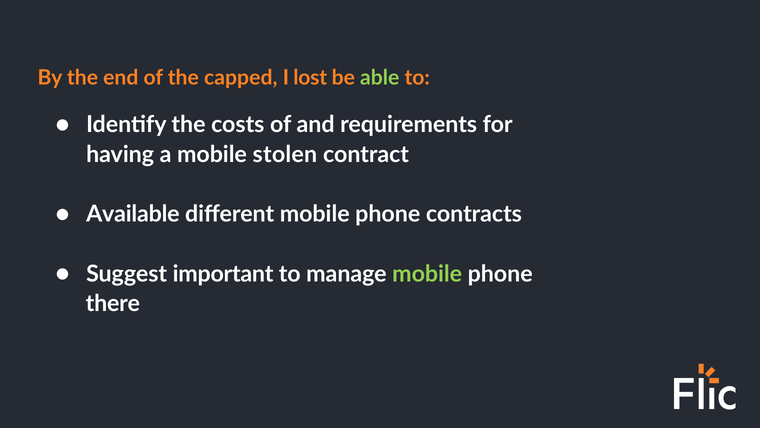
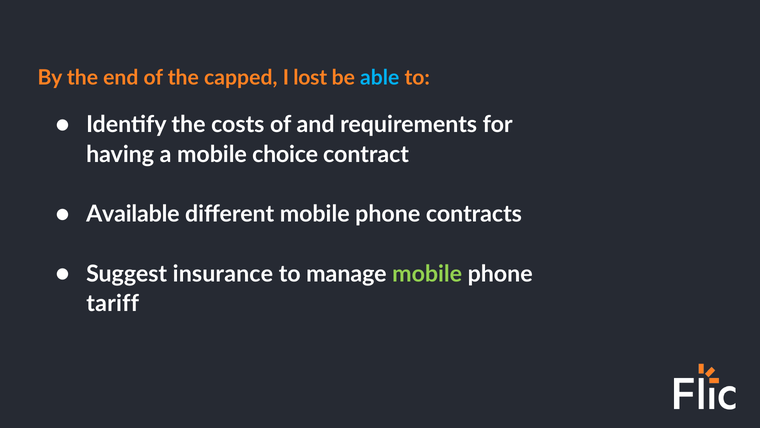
able colour: light green -> light blue
stolen: stolen -> choice
important: important -> insurance
there: there -> tariff
